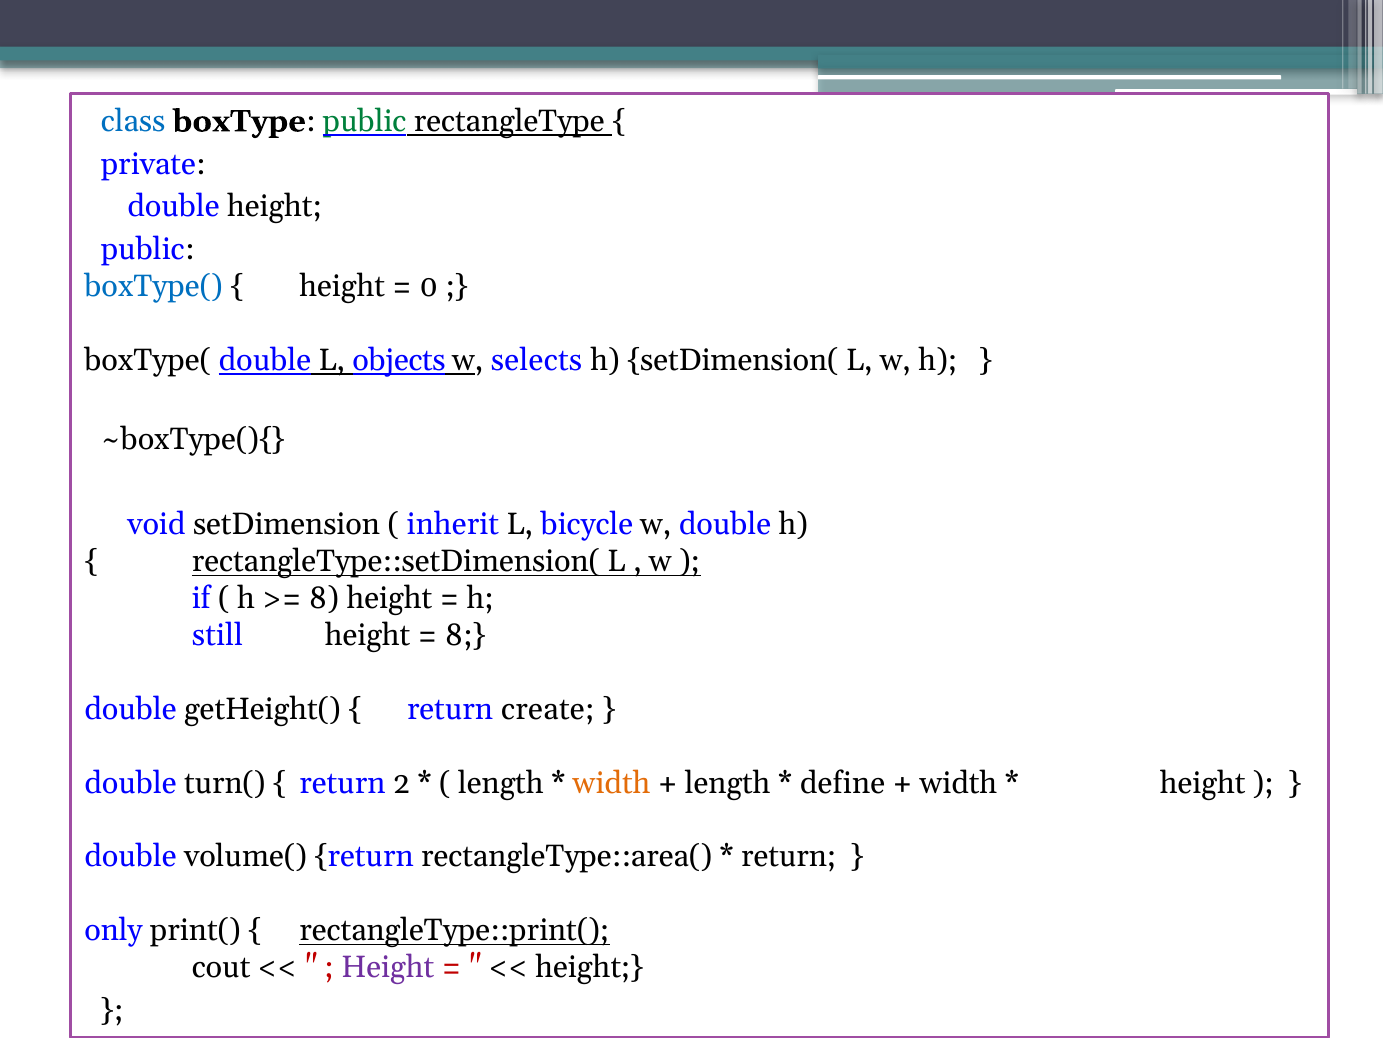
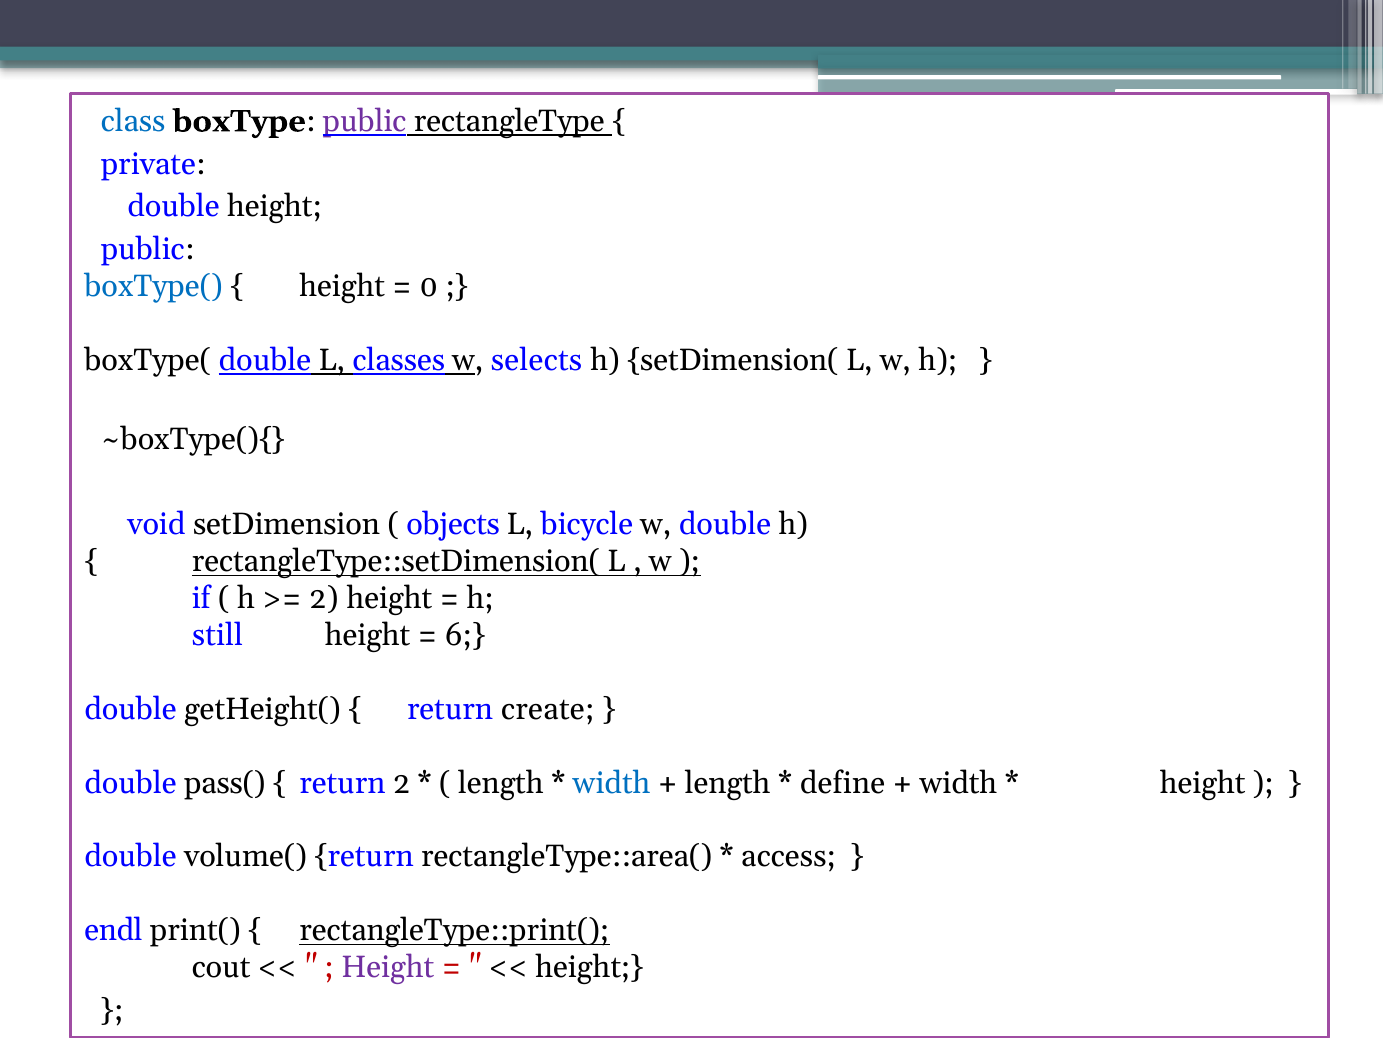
public at (365, 121) colour: green -> purple
objects: objects -> classes
inherit: inherit -> objects
8 at (324, 598): 8 -> 2
8 at (466, 635): 8 -> 6
turn(: turn( -> pass(
width at (612, 782) colour: orange -> blue
return at (789, 856): return -> access
only: only -> endl
